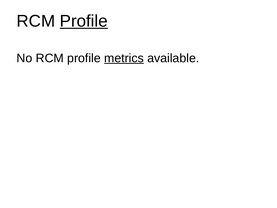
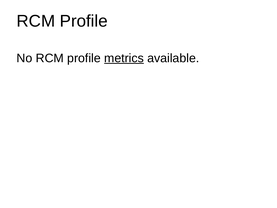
Profile at (84, 21) underline: present -> none
